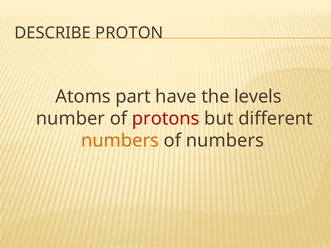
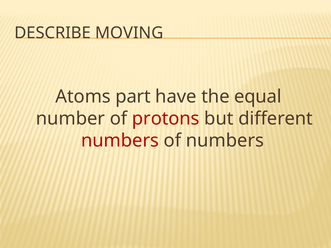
PROTON: PROTON -> MOVING
levels: levels -> equal
numbers at (120, 141) colour: orange -> red
